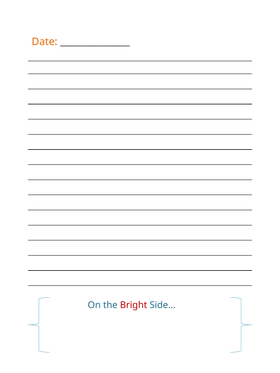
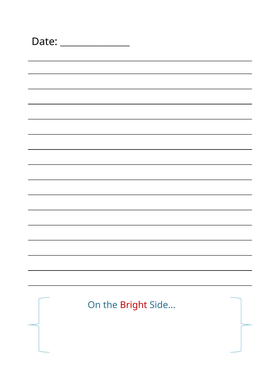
Date colour: orange -> black
